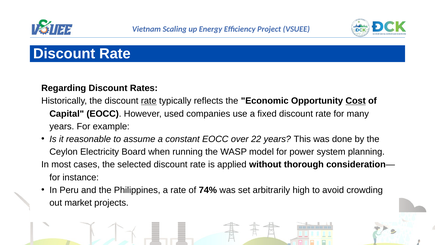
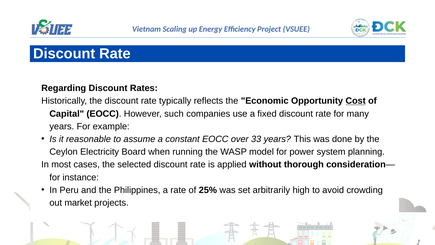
rate at (149, 101) underline: present -> none
used: used -> such
22: 22 -> 33
74%: 74% -> 25%
